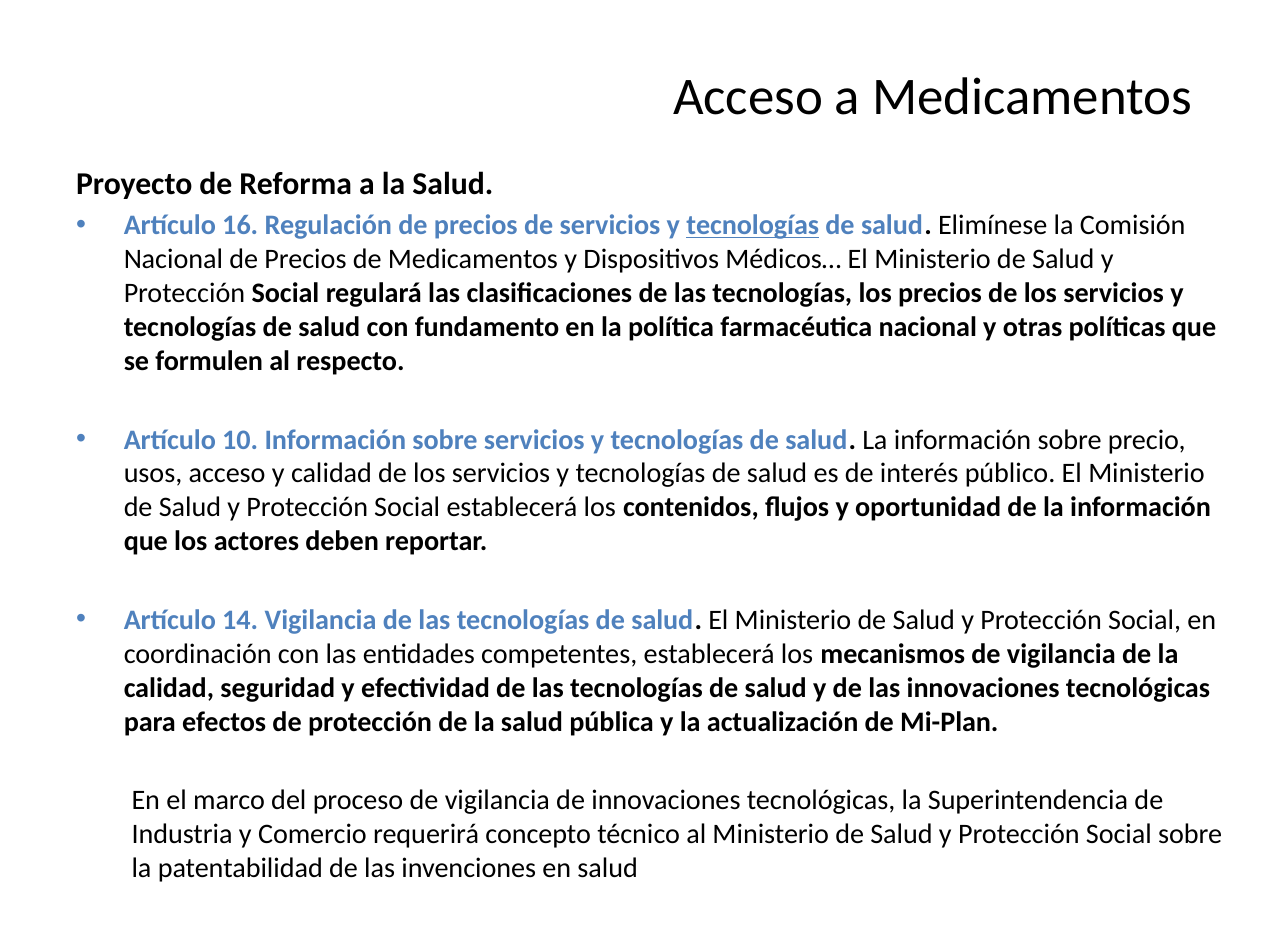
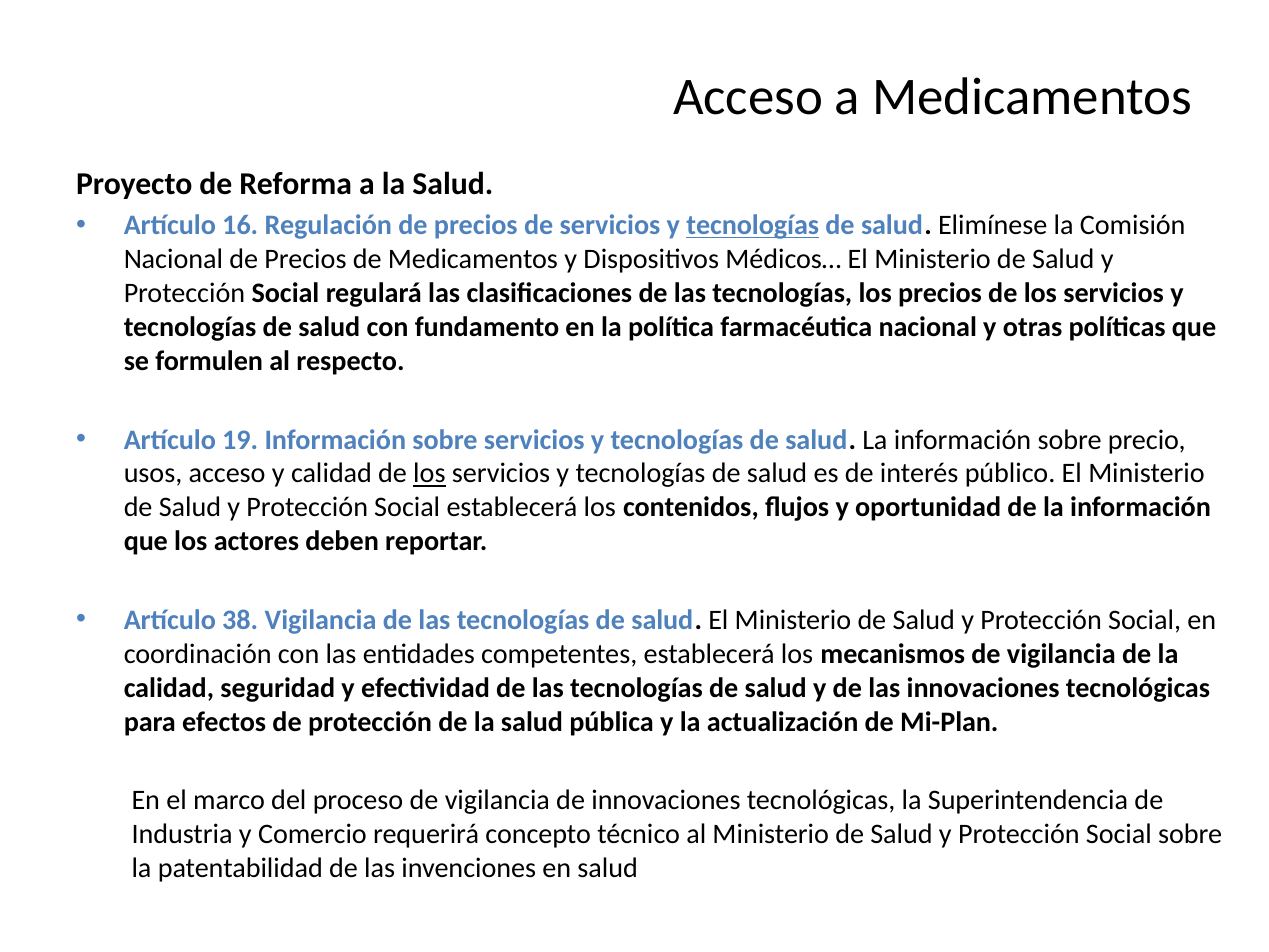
10: 10 -> 19
los at (429, 473) underline: none -> present
14: 14 -> 38
